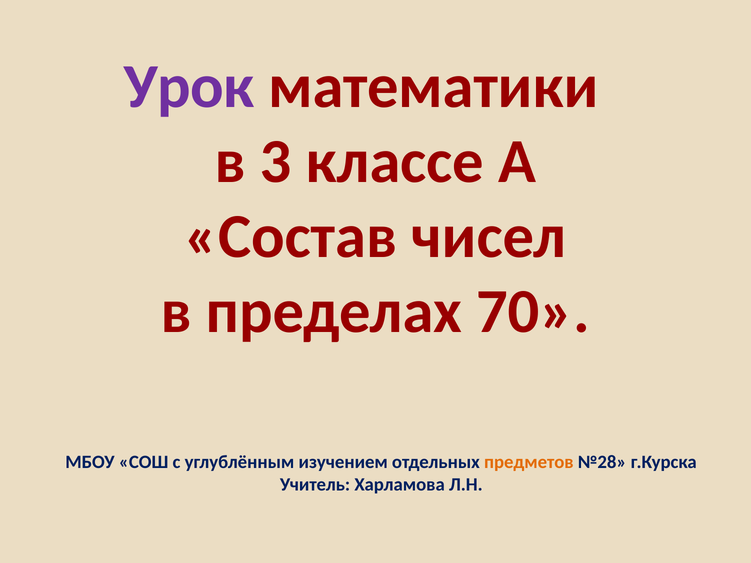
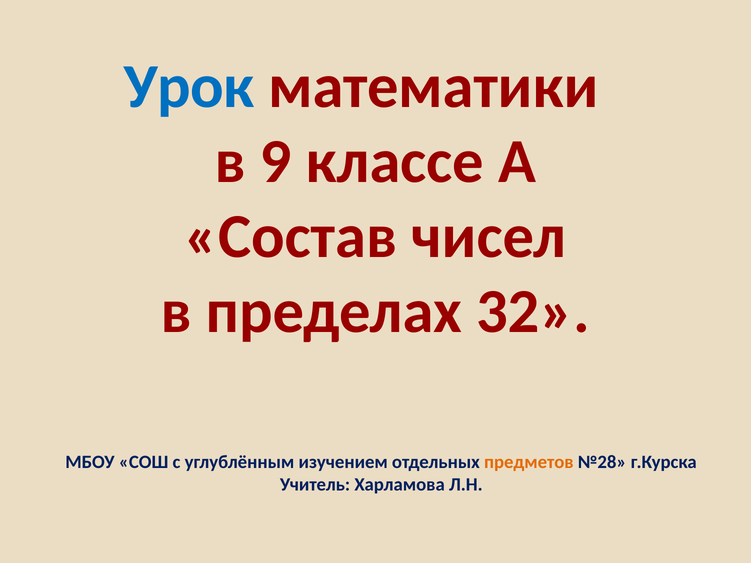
Урок colour: purple -> blue
3: 3 -> 9
70: 70 -> 32
